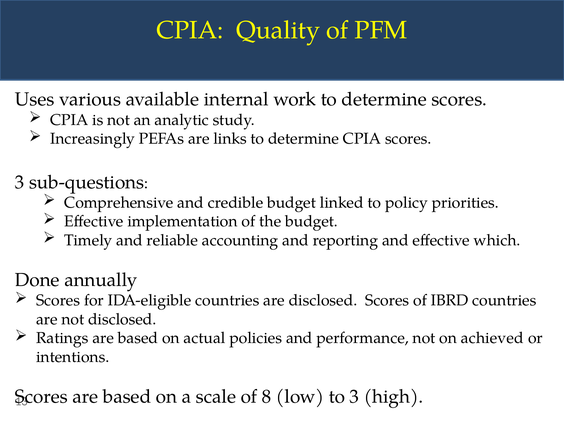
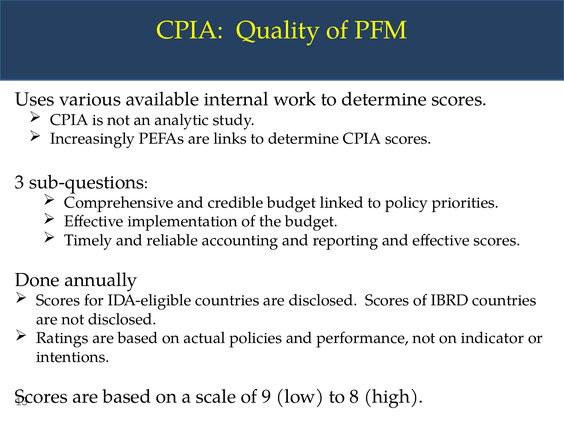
effective which: which -> scores
achieved: achieved -> indicator
8: 8 -> 9
to 3: 3 -> 8
